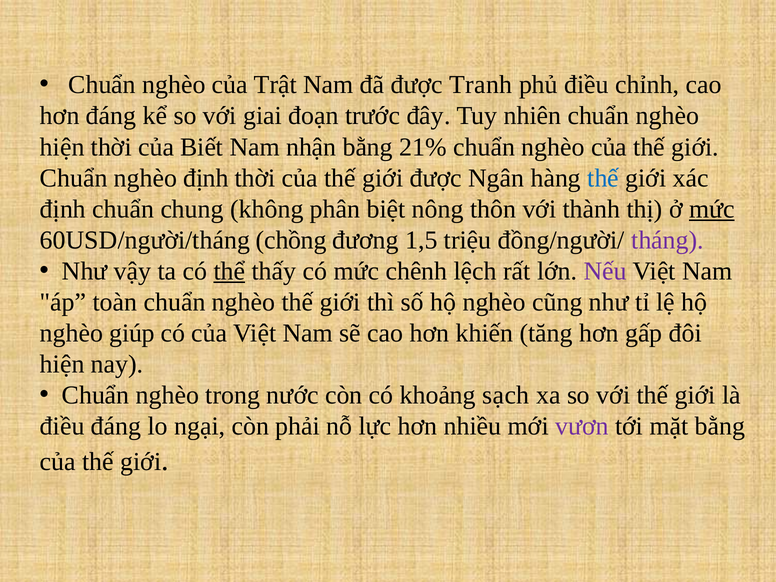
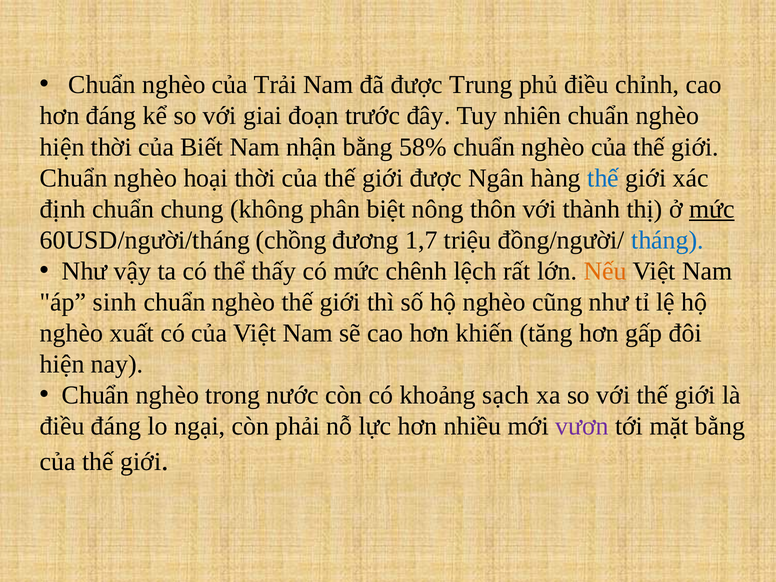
Trật: Trật -> Trải
Tranh: Tranh -> Trung
21%: 21% -> 58%
nghèo định: định -> hoại
1,5: 1,5 -> 1,7
tháng colour: purple -> blue
thể underline: present -> none
Nếu colour: purple -> orange
toàn: toàn -> sinh
giúp: giúp -> xuất
